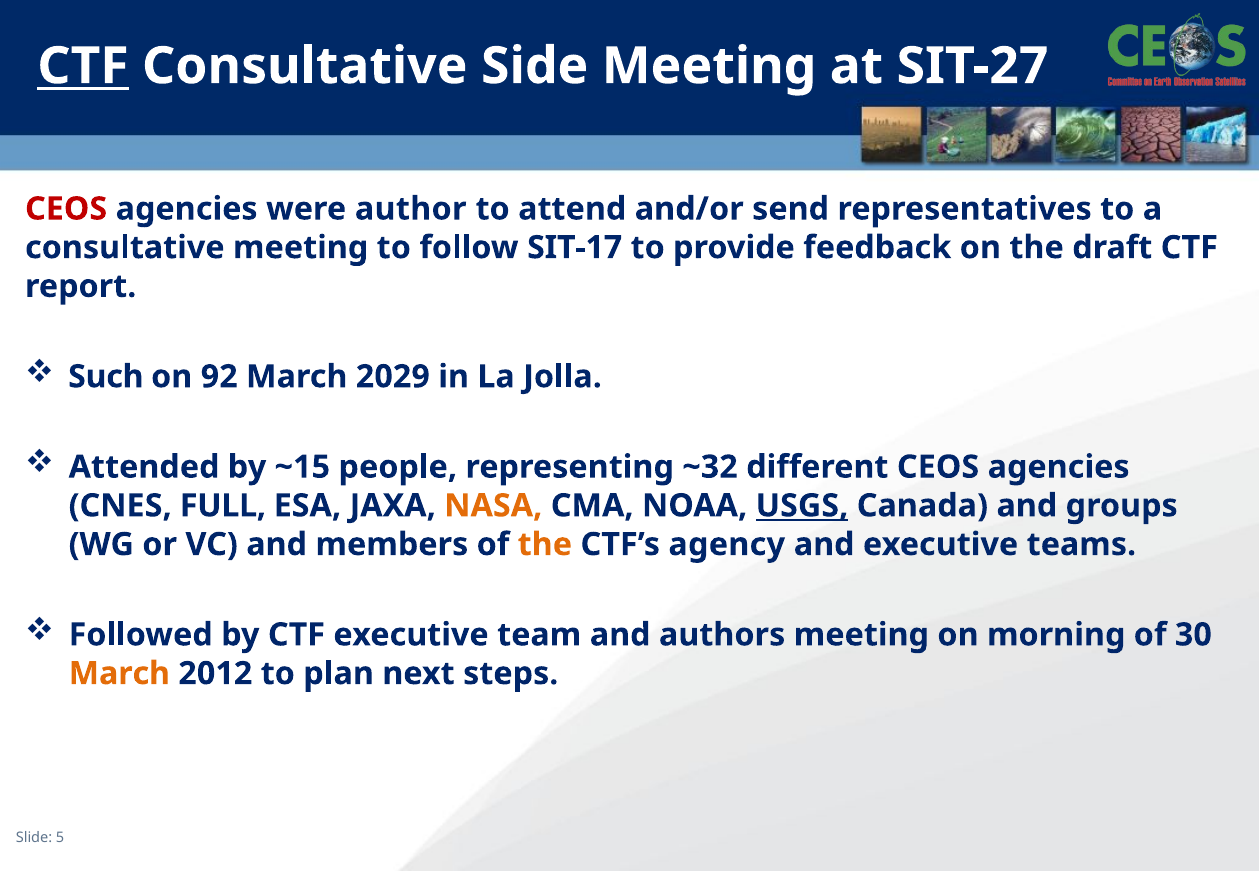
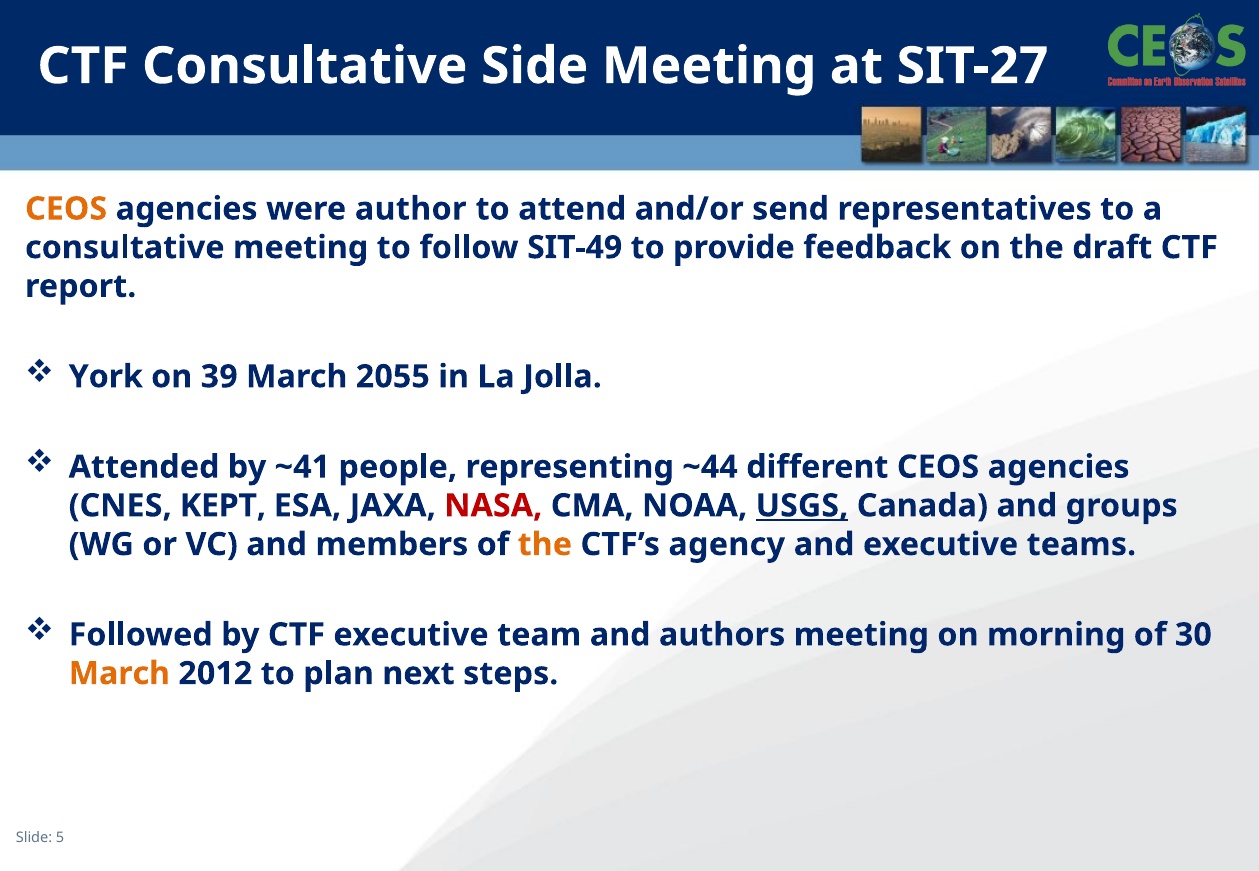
CTF at (83, 66) underline: present -> none
CEOS at (66, 209) colour: red -> orange
SIT-17: SIT-17 -> SIT-49
Such: Such -> York
92: 92 -> 39
2029: 2029 -> 2055
~15: ~15 -> ~41
~32: ~32 -> ~44
FULL: FULL -> KEPT
NASA colour: orange -> red
